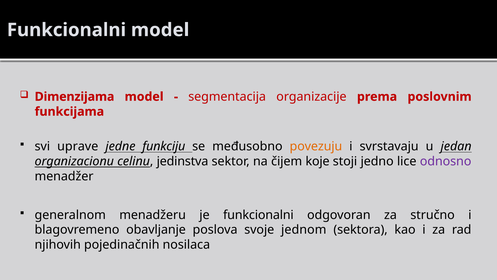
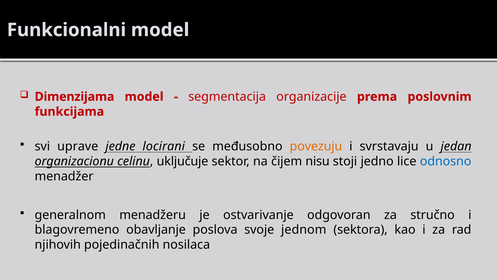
funkciju: funkciju -> locirani
jedinstva: jedinstva -> uključuje
koje: koje -> nisu
odnosno colour: purple -> blue
je funkcionalni: funkcionalni -> ostvarivanje
